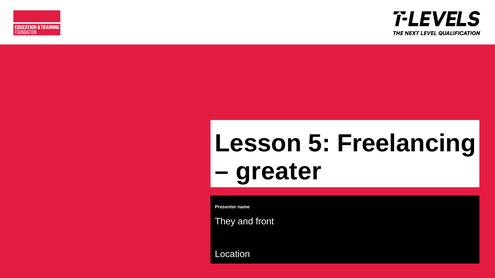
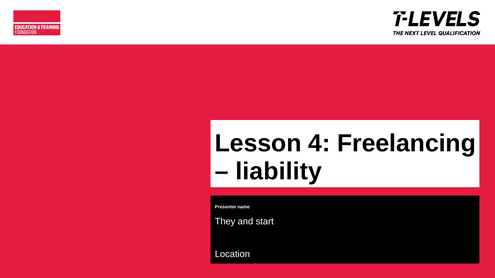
5: 5 -> 4
greater: greater -> liability
front: front -> start
